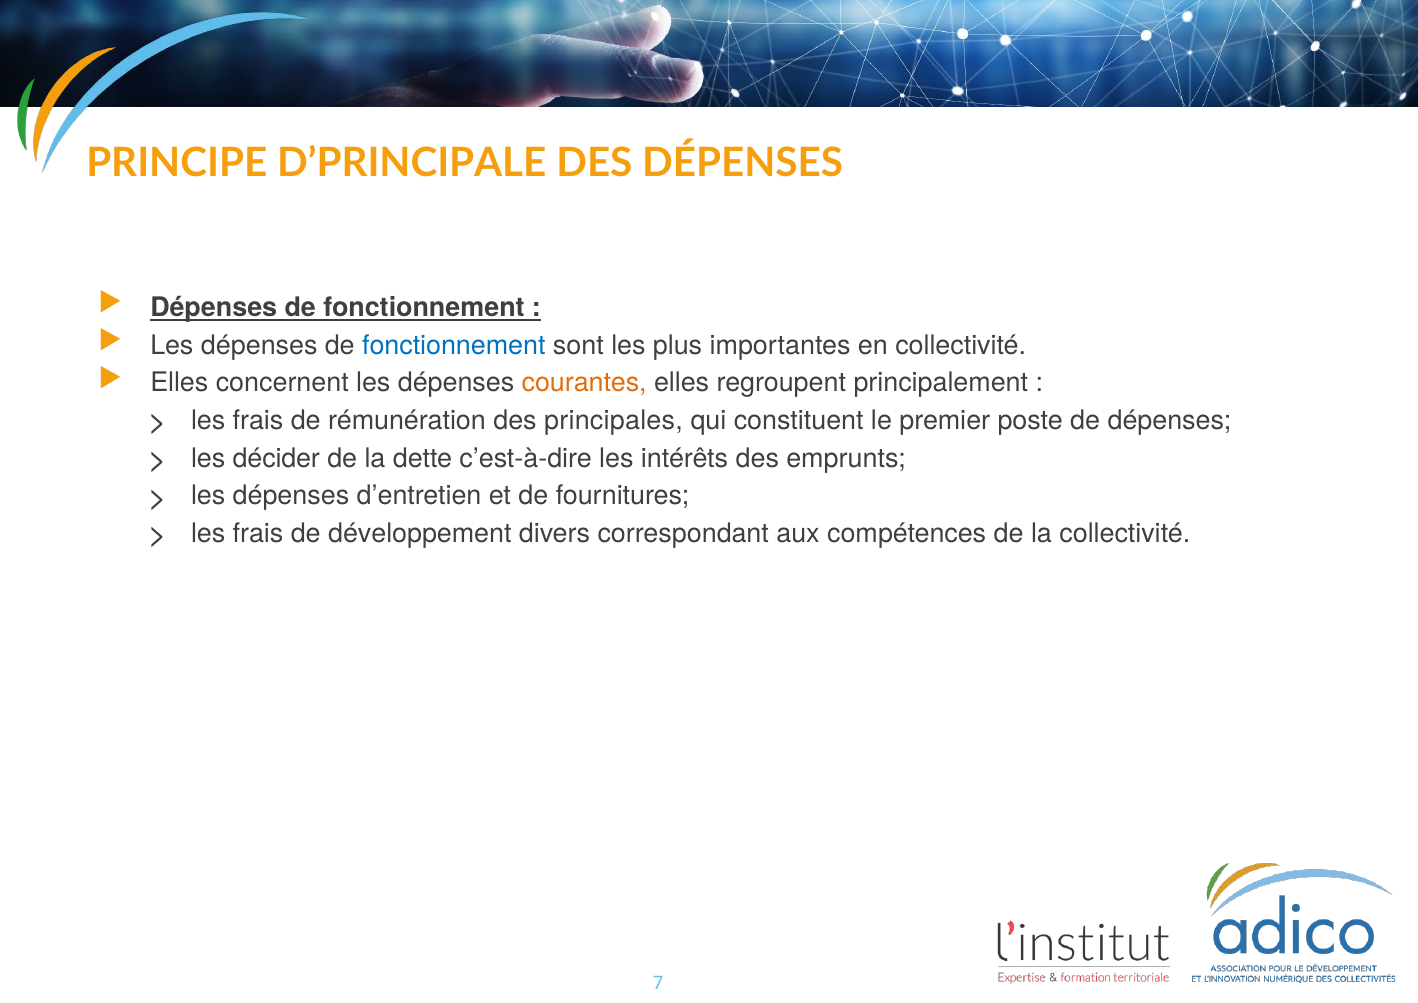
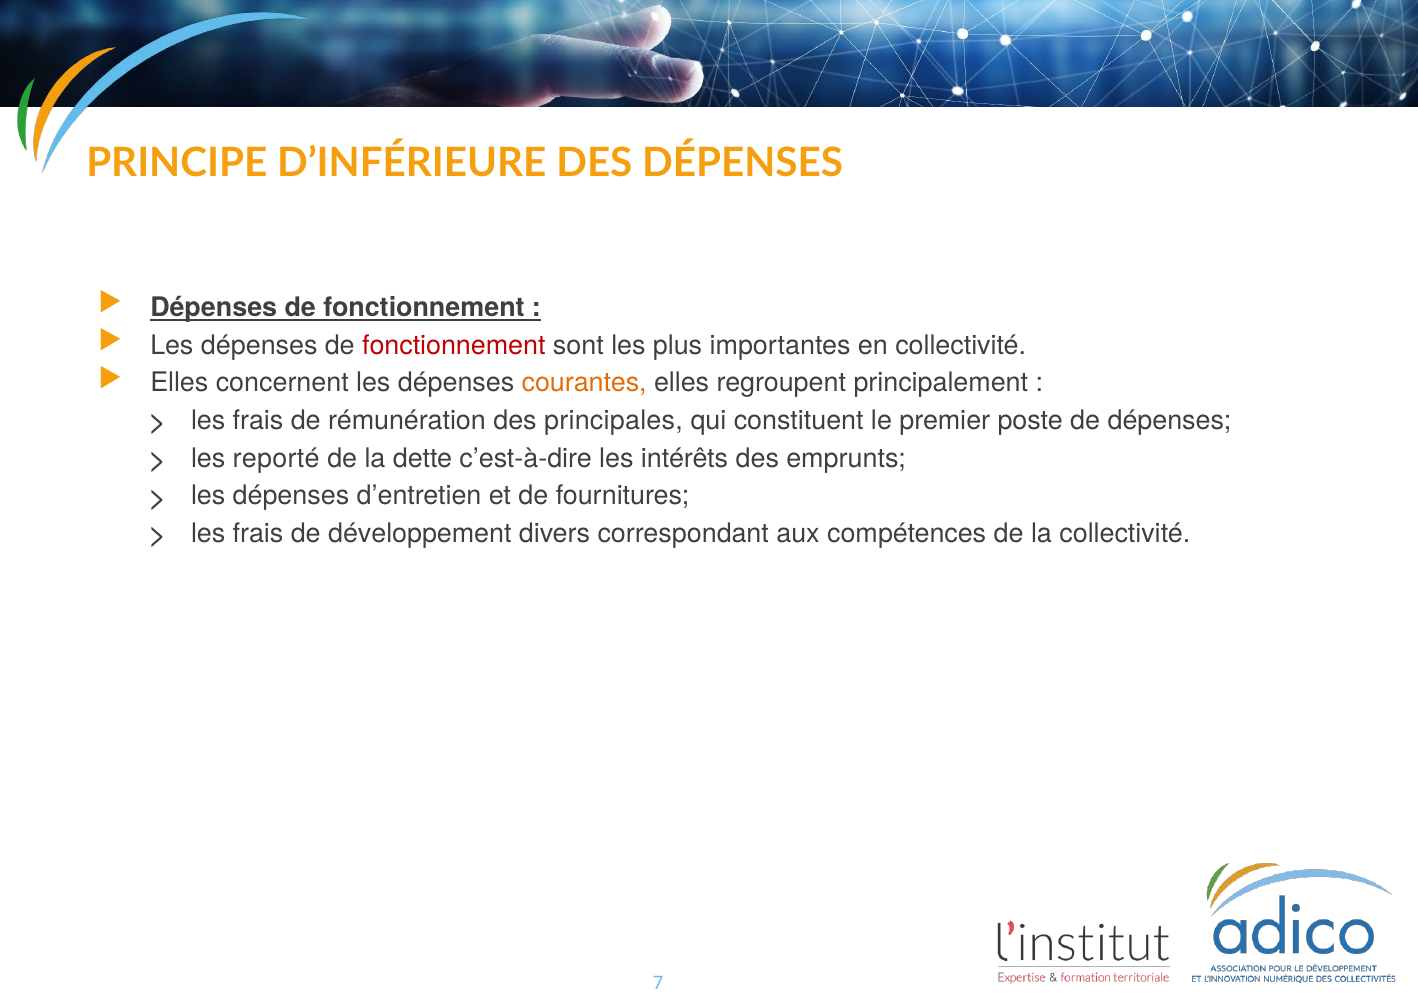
D’PRINCIPALE: D’PRINCIPALE -> D’INFÉRIEURE
fonctionnement at (454, 345) colour: blue -> red
décider: décider -> reporté
